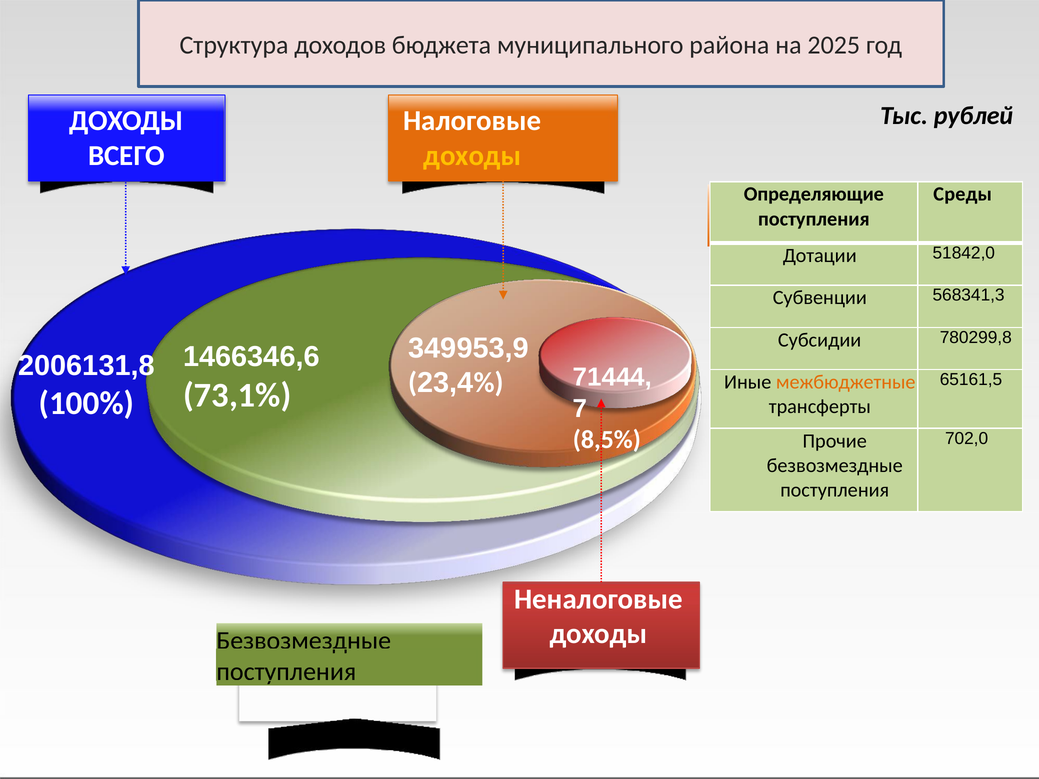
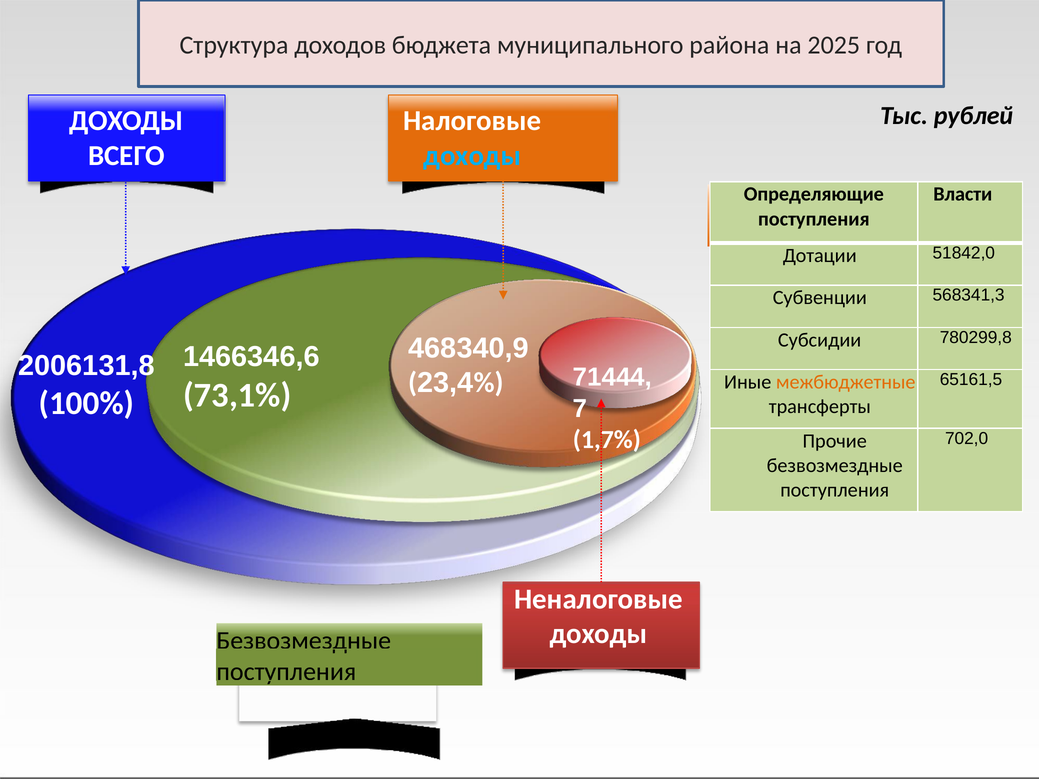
доходы at (472, 156) colour: yellow -> light blue
Среды: Среды -> Власти
349953,9: 349953,9 -> 468340,9
8,5%: 8,5% -> 1,7%
